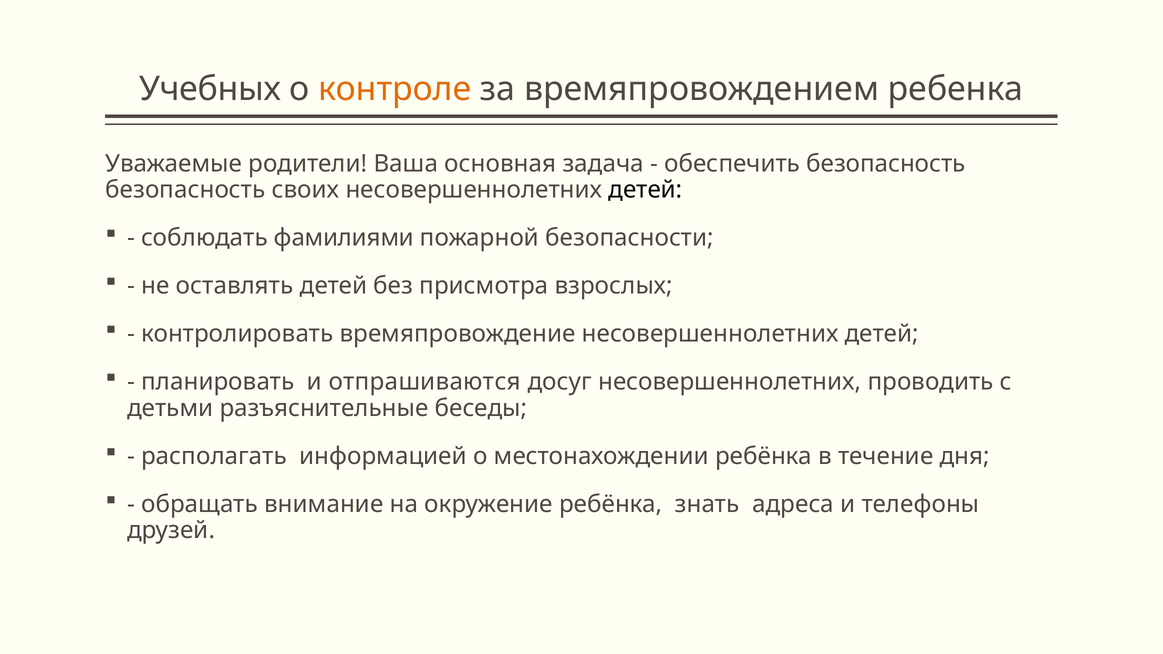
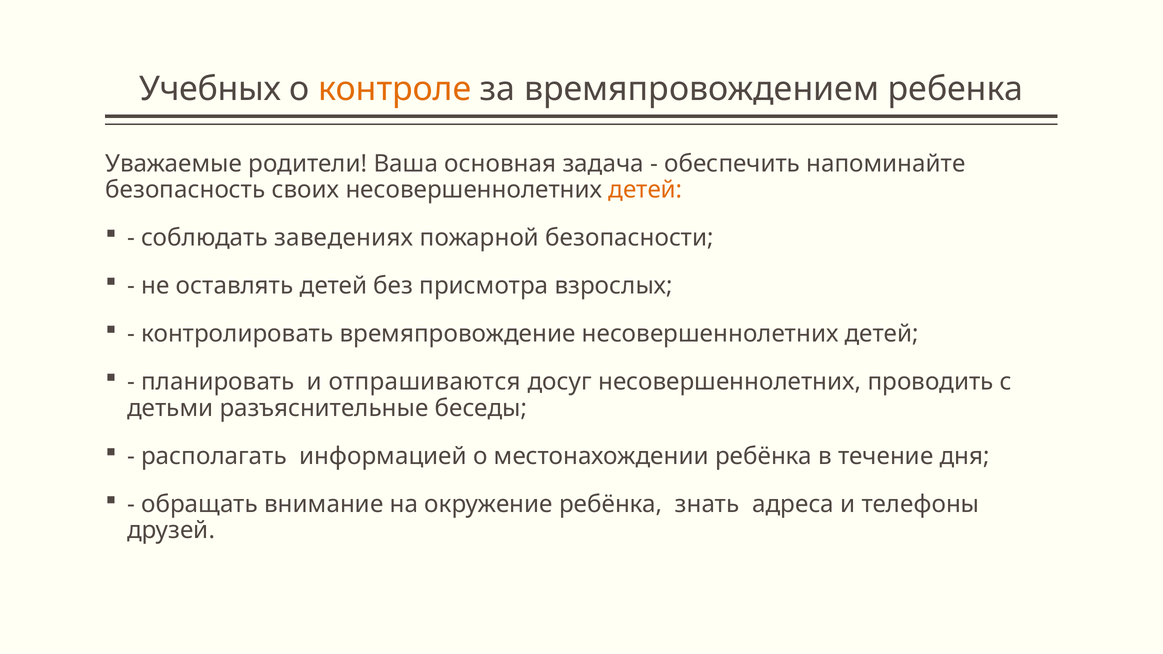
обеспечить безопасность: безопасность -> напоминайте
детей at (645, 190) colour: black -> orange
фамилиями: фамилиями -> заведениях
